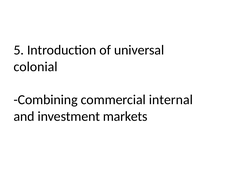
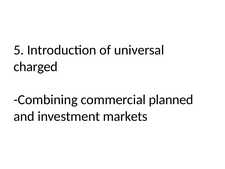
colonial: colonial -> charged
internal: internal -> planned
